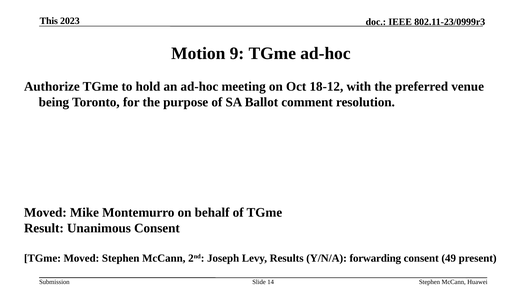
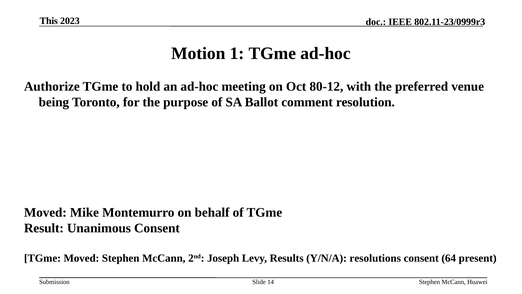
9: 9 -> 1
18-12: 18-12 -> 80-12
forwarding: forwarding -> resolutions
49: 49 -> 64
